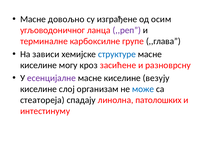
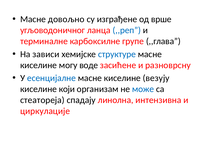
осим: осим -> врше
,,реп colour: purple -> blue
кроз: кроз -> воде
есенцијалне colour: purple -> blue
слој: слој -> који
патолошких: патолошких -> интензивна
интестинуму: интестинуму -> циркулације
